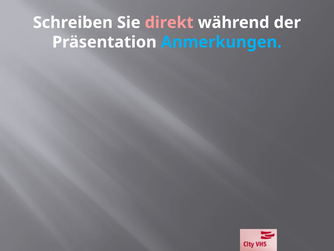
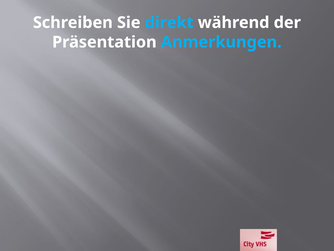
direkt colour: pink -> light blue
